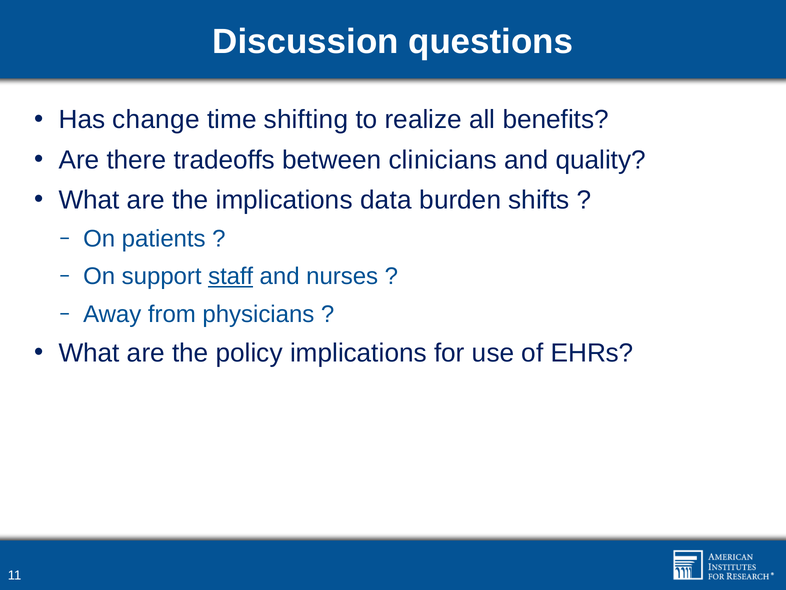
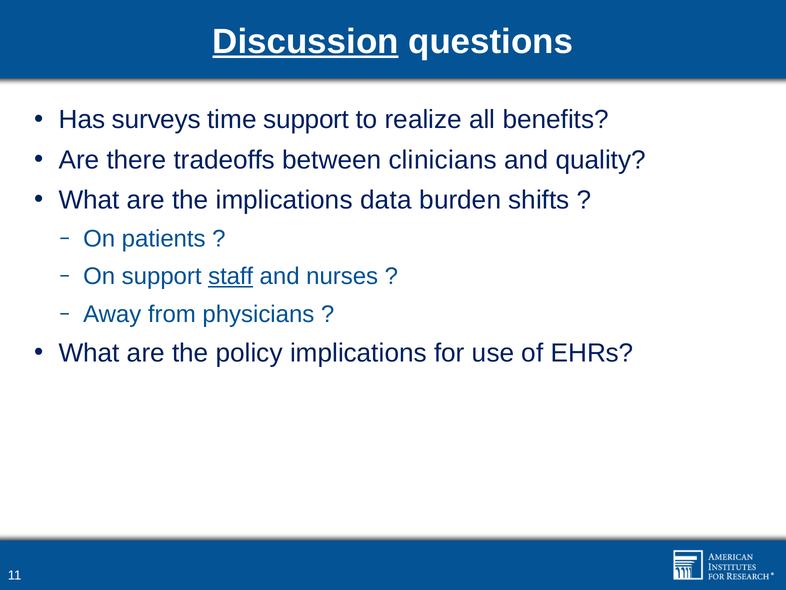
Discussion underline: none -> present
change: change -> surveys
time shifting: shifting -> support
